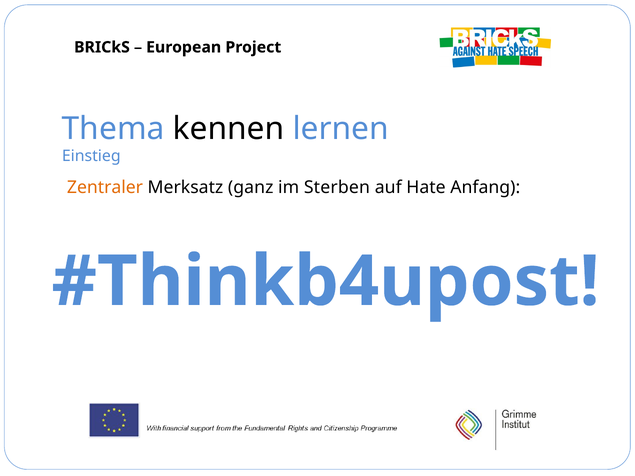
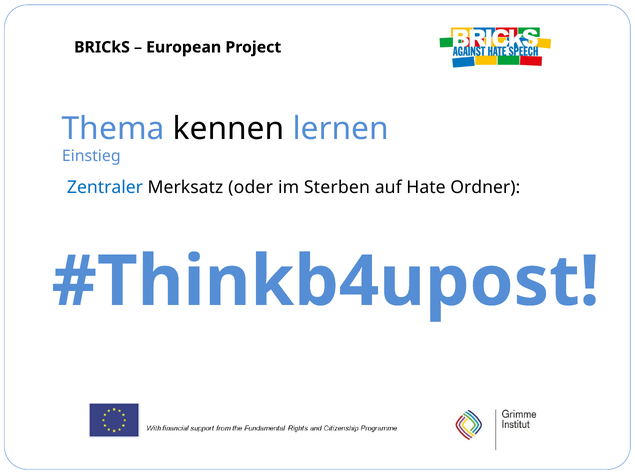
Zentraler colour: orange -> blue
ganz: ganz -> oder
Anfang: Anfang -> Ordner
